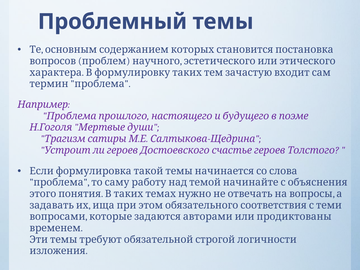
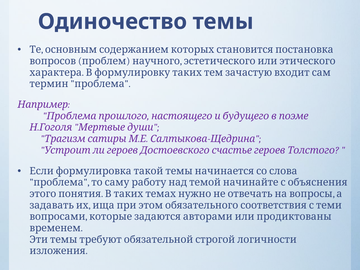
Проблемный: Проблемный -> Одиночество
